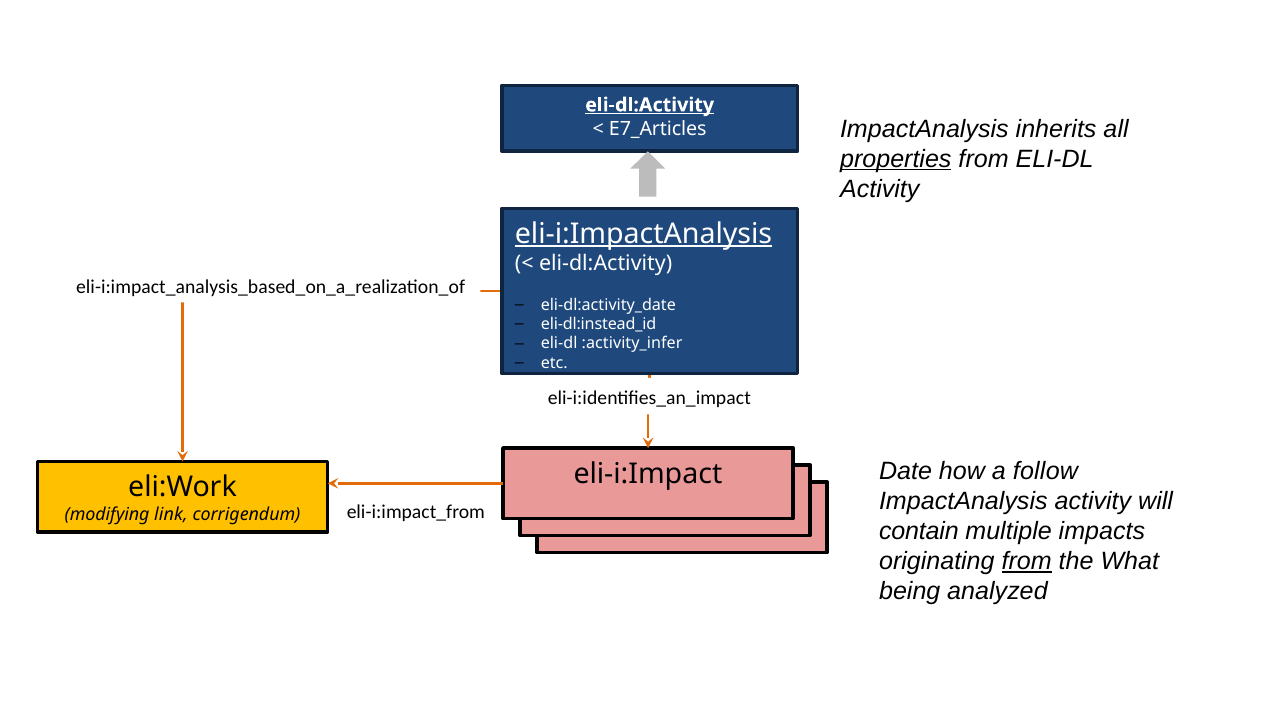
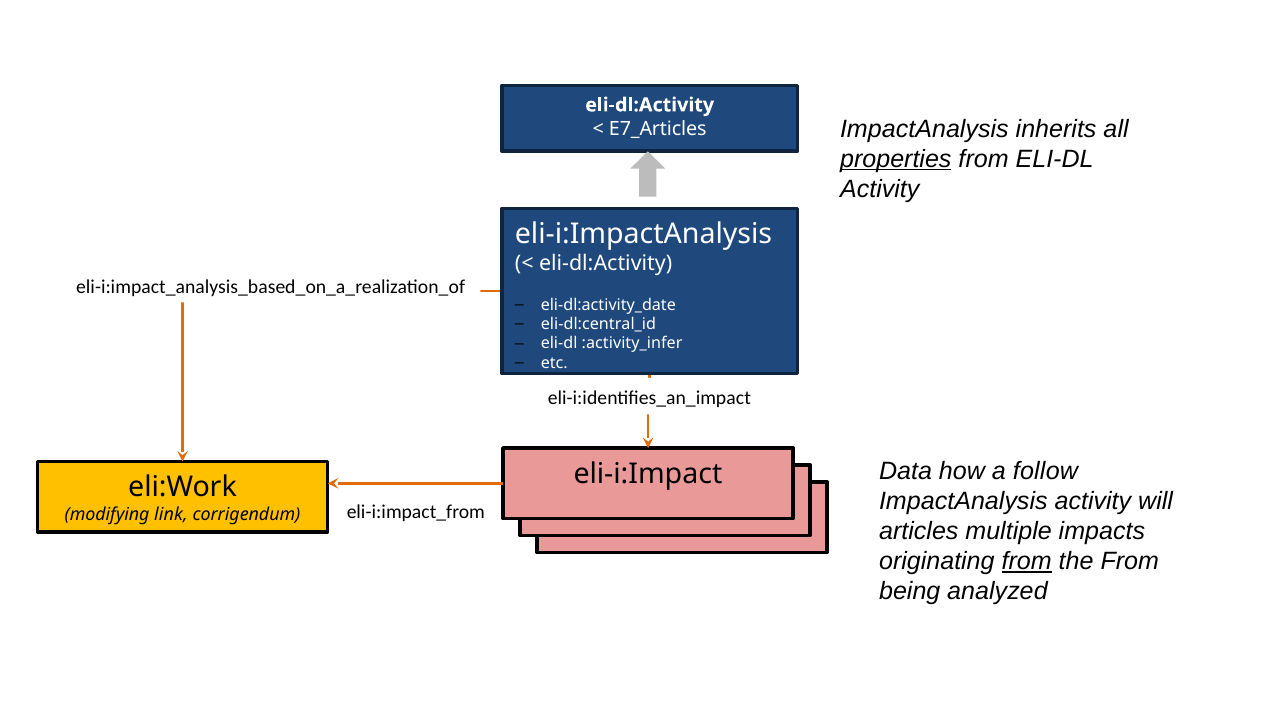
eli-dl:Activity at (650, 105) underline: present -> none
eli-i:ImpactAnalysis underline: present -> none
eli-dl:instead_id: eli-dl:instead_id -> eli-dl:central_id
Date: Date -> Data
contain: contain -> articles
the What: What -> From
